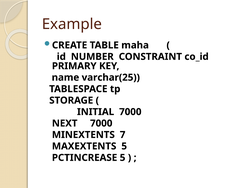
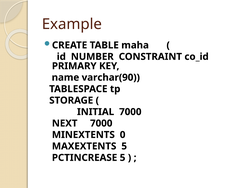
varchar(25: varchar(25 -> varchar(90
7: 7 -> 0
